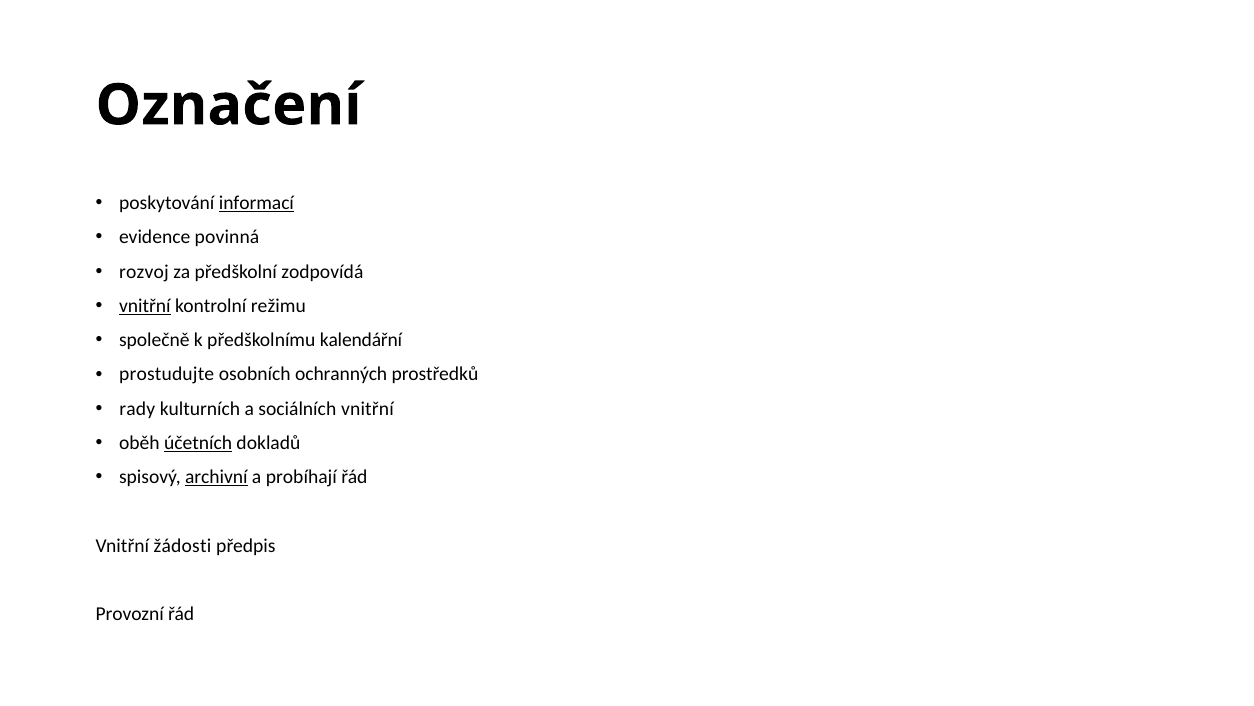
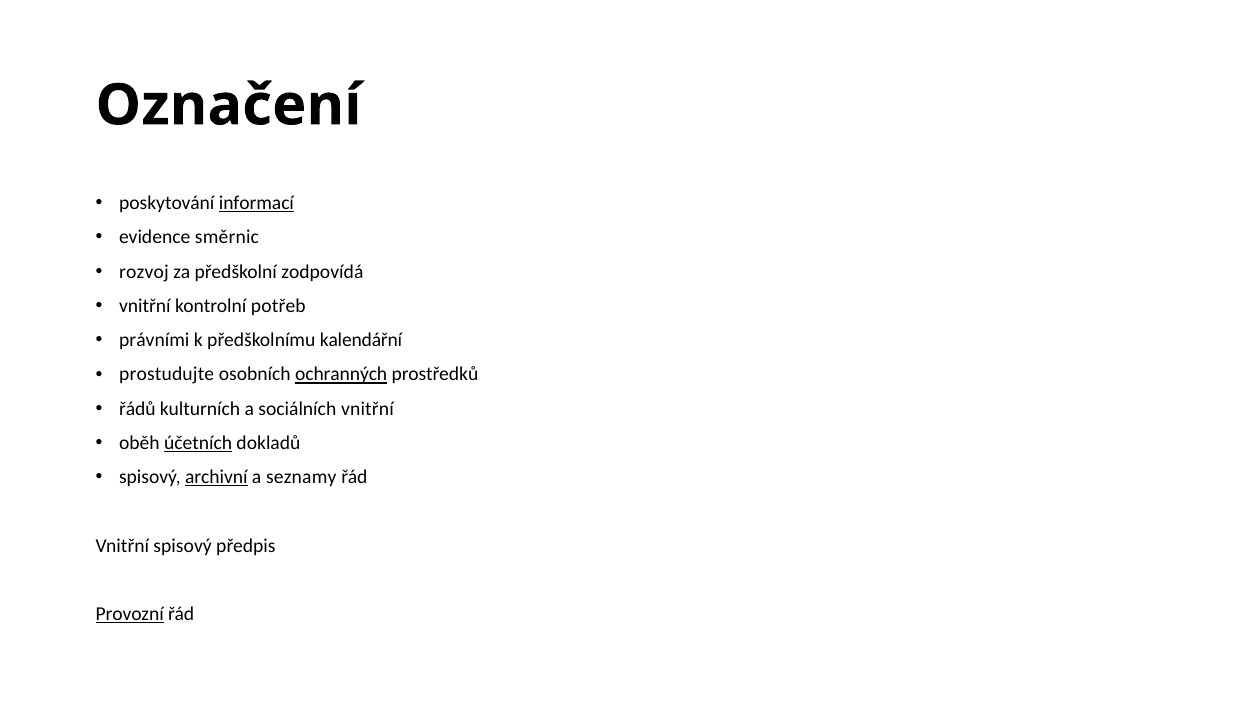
povinná: povinná -> směrnic
vnitřní at (145, 306) underline: present -> none
režimu: režimu -> potřeb
společně: společně -> právními
ochranných underline: none -> present
rady: rady -> řádů
probíhají: probíhají -> seznamy
Vnitřní žádosti: žádosti -> spisový
Provozní underline: none -> present
